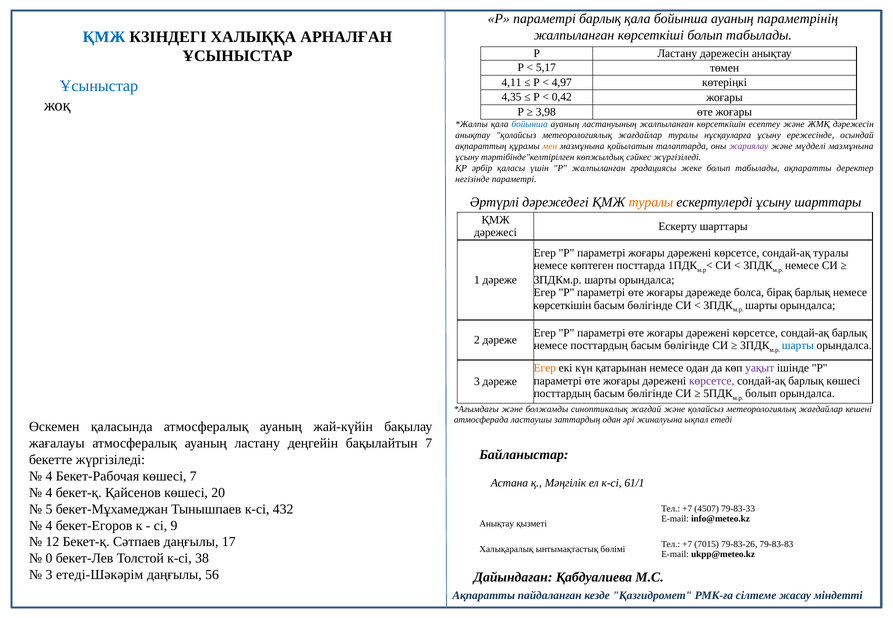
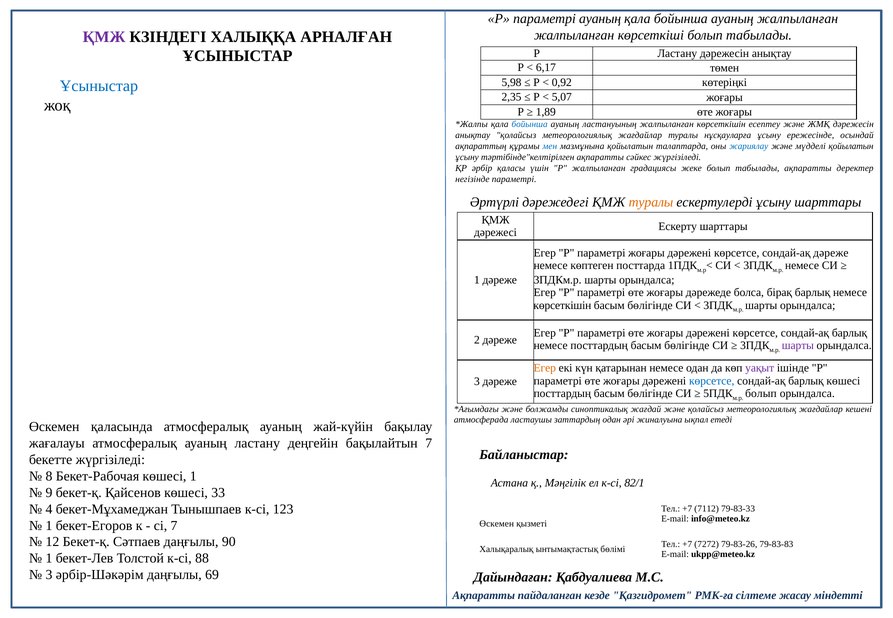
параметрі барлық: барлық -> ауаның
ауаның параметрінің: параметрінің -> жалпыланған
ҚМЖ at (104, 37) colour: blue -> purple
5,17: 5,17 -> 6,17
4,11: 4,11 -> 5,98
4,97: 4,97 -> 0,92
4,35: 4,35 -> 2,35
0,42: 0,42 -> 5,07
3,98: 3,98 -> 1,89
мен colour: orange -> blue
жариялау colour: purple -> blue
мүдделі мазмұнына: мазмұнына -> қойылатын
тәртібінде"келтірілген көпжылдық: көпжылдық -> ақпаратты
сондай-ақ туралы: туралы -> дәреже
шарты at (798, 346) colour: blue -> purple
көрсетсе at (712, 381) colour: purple -> blue
4 at (49, 476): 4 -> 8
көшесі 7: 7 -> 1
61/1: 61/1 -> 82/1
4 at (49, 493): 4 -> 9
20: 20 -> 33
5: 5 -> 4
432: 432 -> 123
4507: 4507 -> 7112
4 at (49, 526): 4 -> 1
сі 9: 9 -> 7
Анықтау at (497, 524): Анықтау -> Өскемен
17: 17 -> 90
7015: 7015 -> 7272
0 at (49, 559): 0 -> 1
38: 38 -> 88
етеді-Шәкәрім: етеді-Шәкәрім -> әрбір-Шәкәрім
56: 56 -> 69
